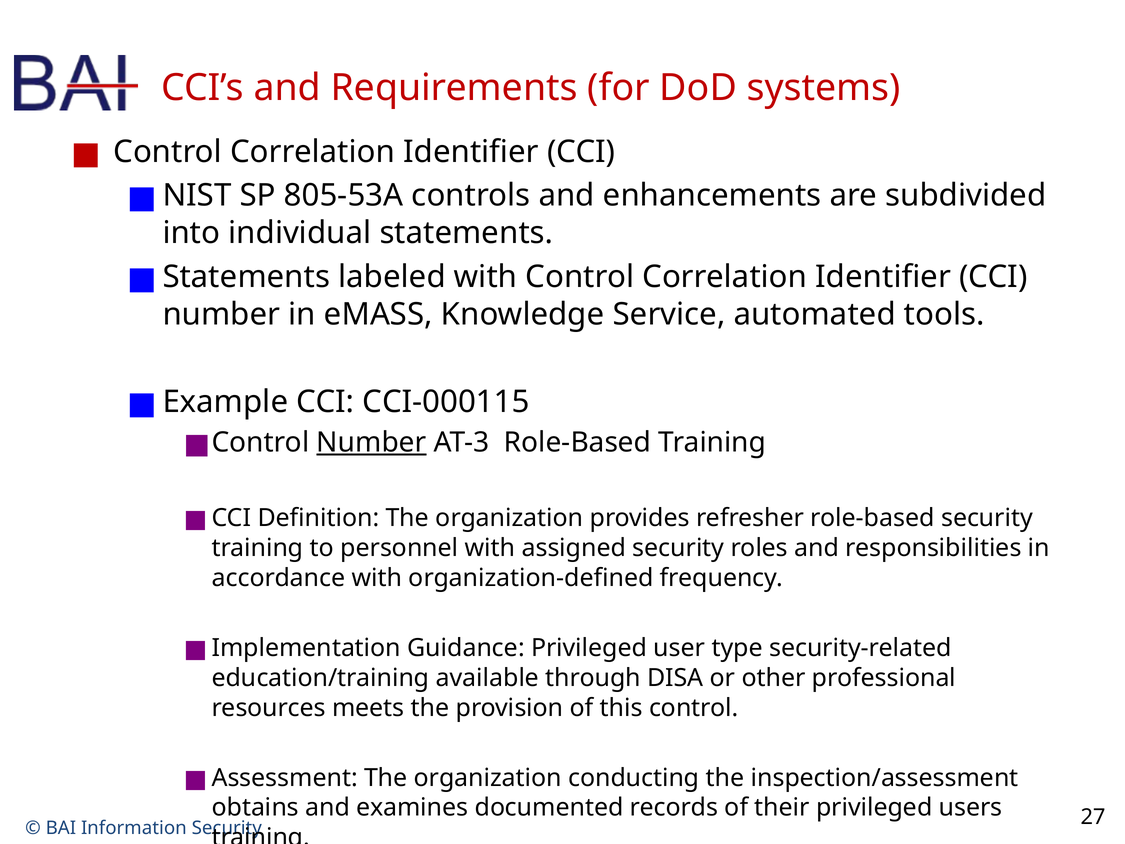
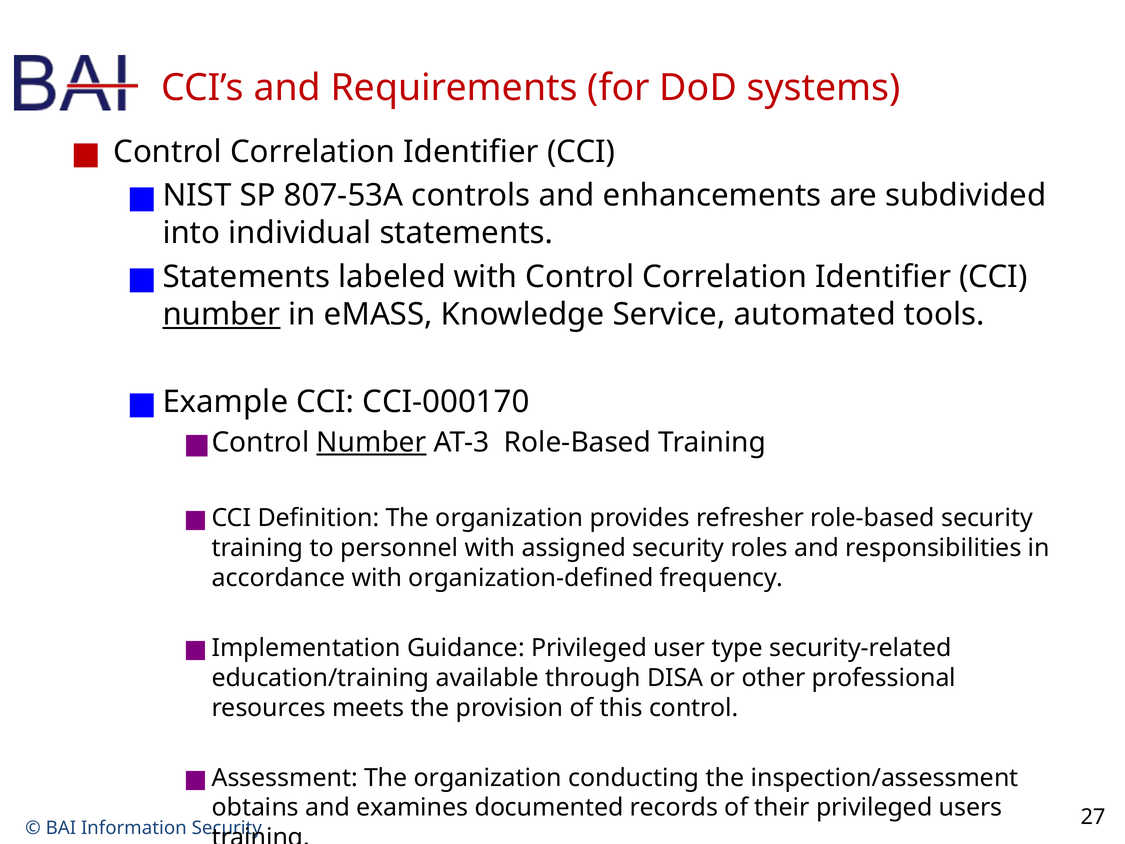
805-53A: 805-53A -> 807-53A
number at (221, 314) underline: none -> present
CCI-000115: CCI-000115 -> CCI-000170
